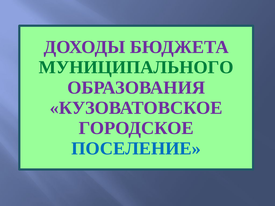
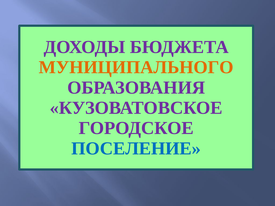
МУНИЦИПАЛЬНОГО colour: green -> orange
